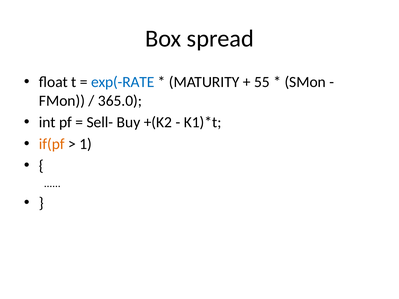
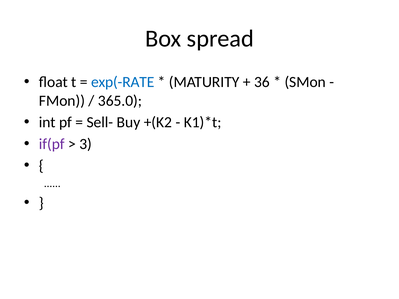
55: 55 -> 36
if(pf colour: orange -> purple
1: 1 -> 3
